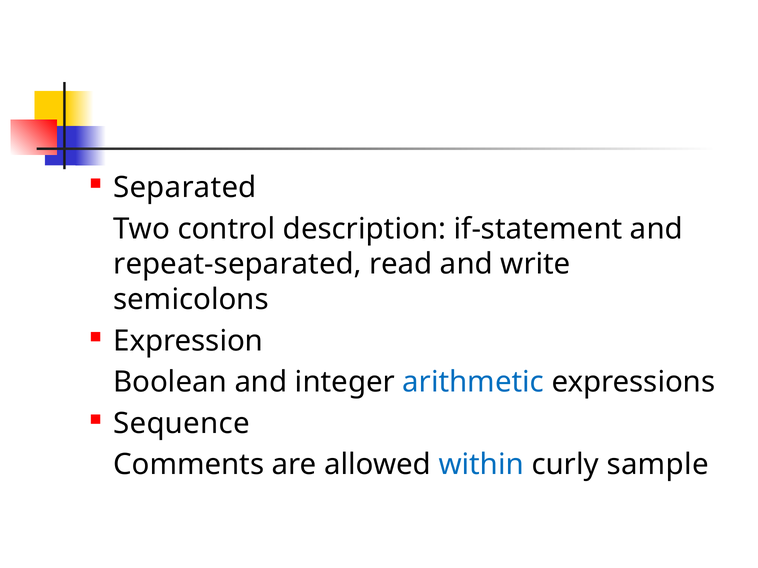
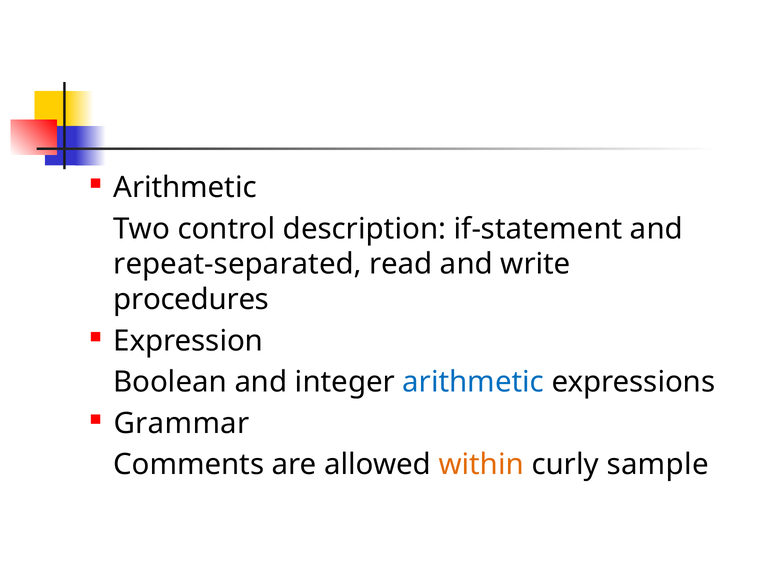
Separated at (185, 188): Separated -> Arithmetic
semicolons: semicolons -> procedures
Sequence: Sequence -> Grammar
within colour: blue -> orange
